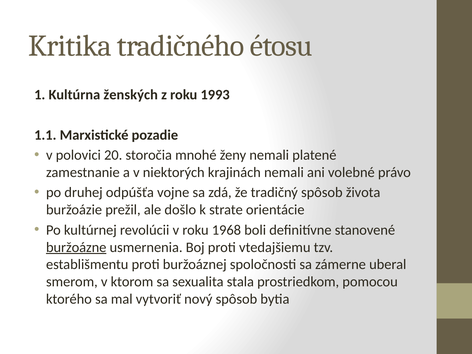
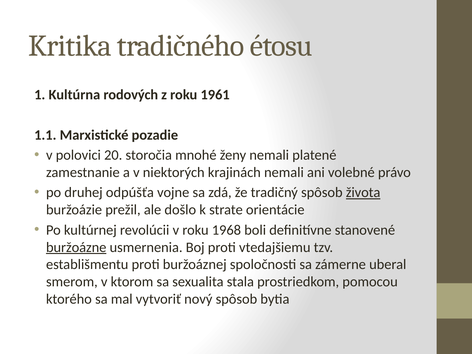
ženských: ženských -> rodových
1993: 1993 -> 1961
života underline: none -> present
